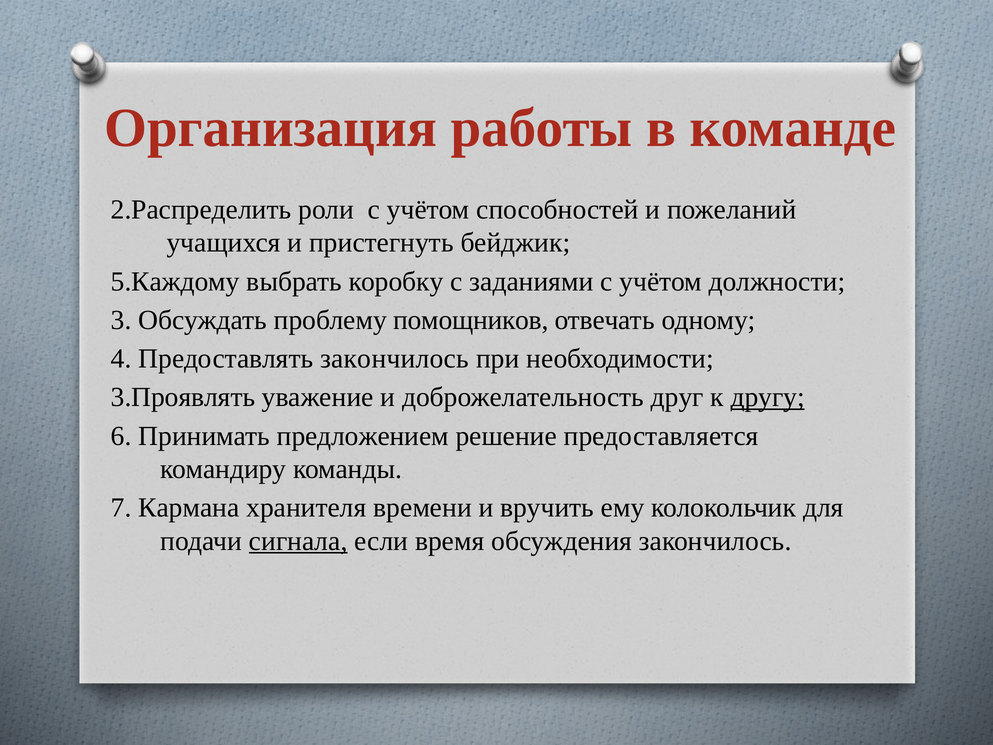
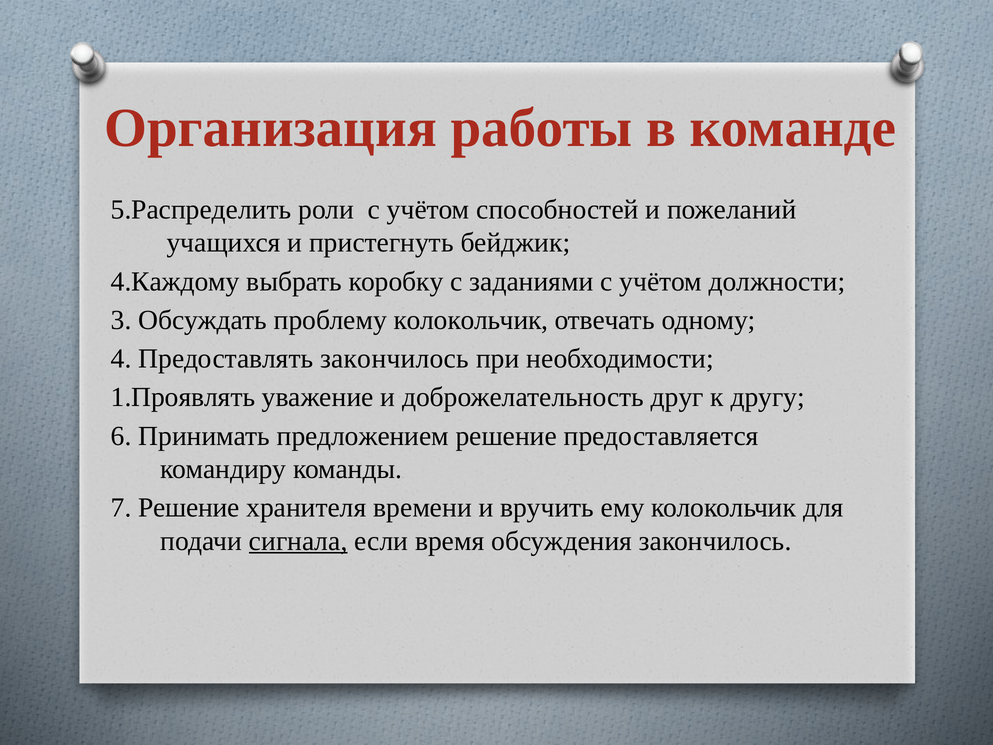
2.Распределить: 2.Распределить -> 5.Распределить
5.Каждому: 5.Каждому -> 4.Каждому
проблему помощников: помощников -> колокольчик
3.Проявлять: 3.Проявлять -> 1.Проявлять
другу underline: present -> none
7 Кармана: Кармана -> Решение
